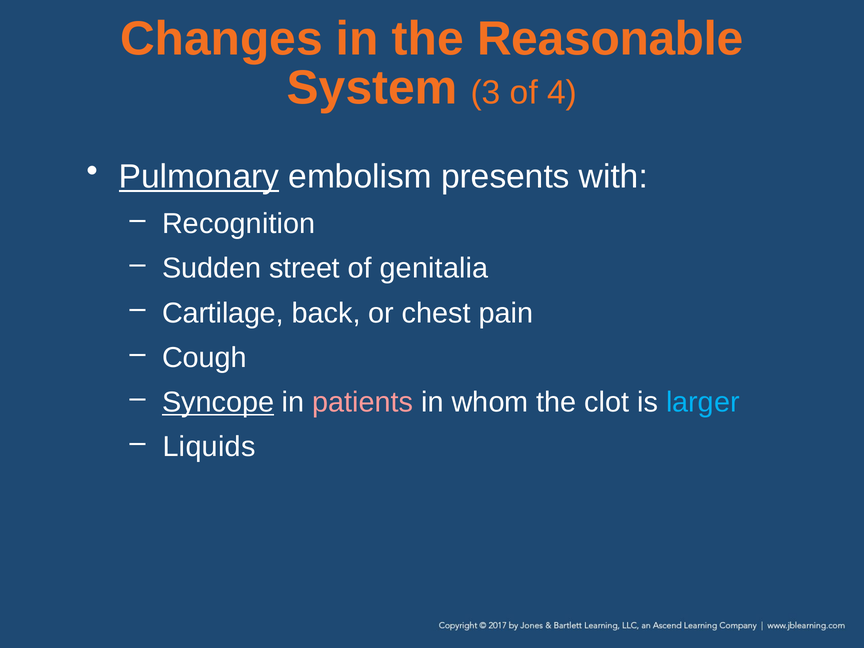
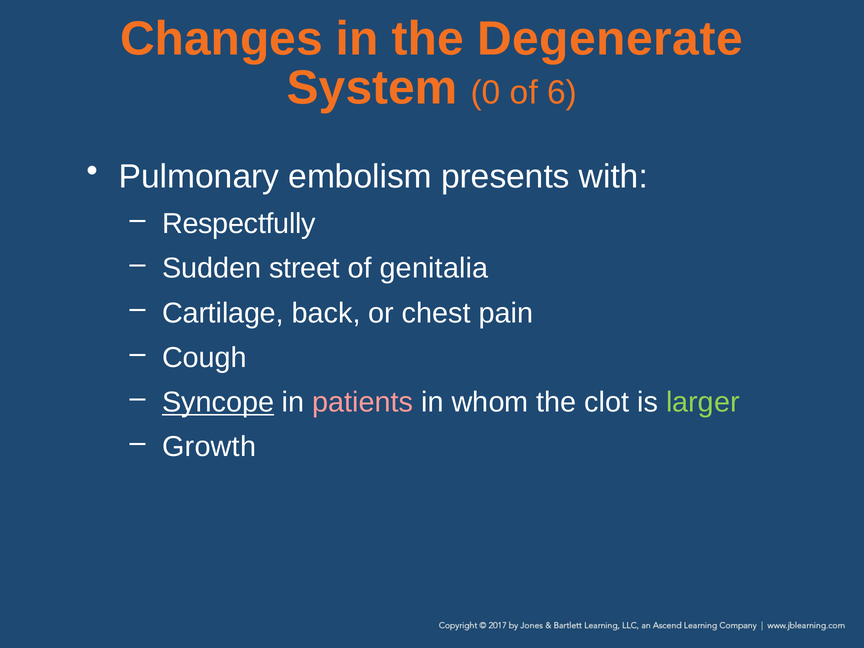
Reasonable: Reasonable -> Degenerate
3: 3 -> 0
4: 4 -> 6
Pulmonary underline: present -> none
Recognition: Recognition -> Respectfully
larger colour: light blue -> light green
Liquids: Liquids -> Growth
